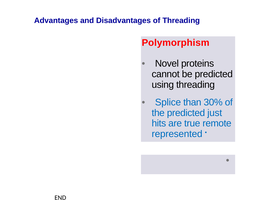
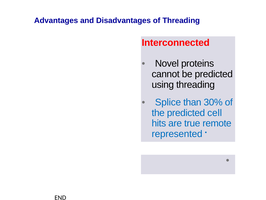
Polymorphism: Polymorphism -> Interconnected
just: just -> cell
